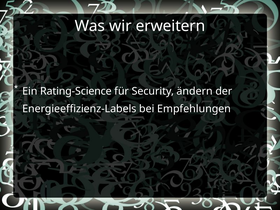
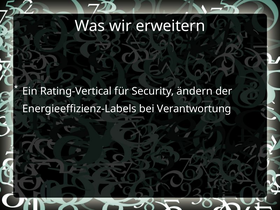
Rating-Science: Rating-Science -> Rating-Vertical
Empfehlungen: Empfehlungen -> Verantwortung
